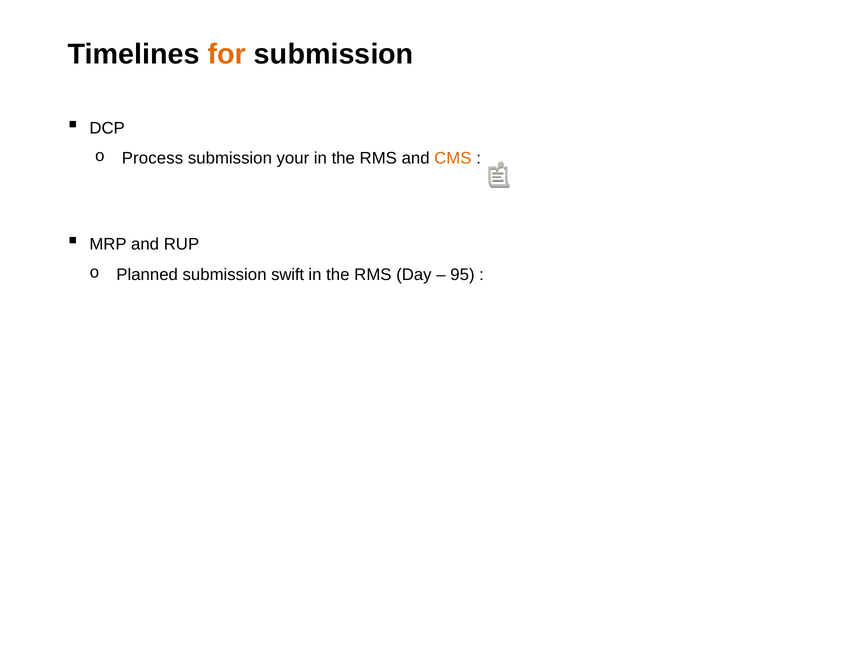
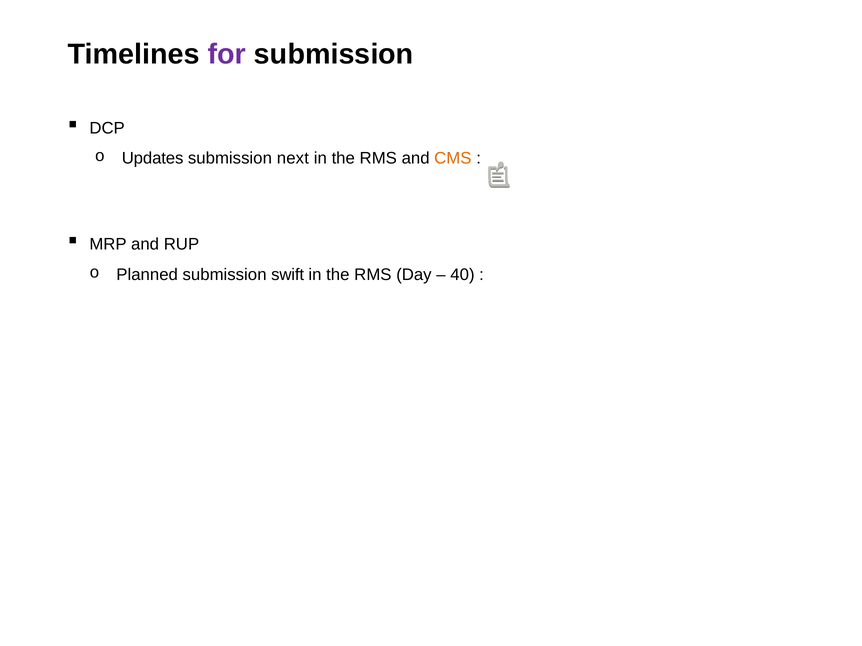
for colour: orange -> purple
Process: Process -> Updates
your: your -> next
95: 95 -> 40
